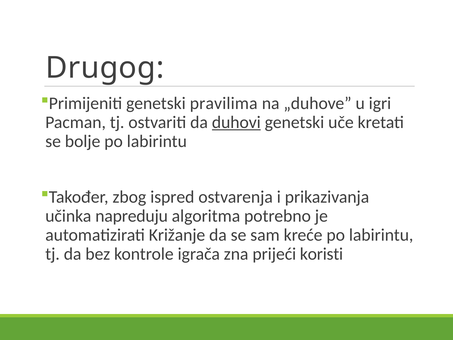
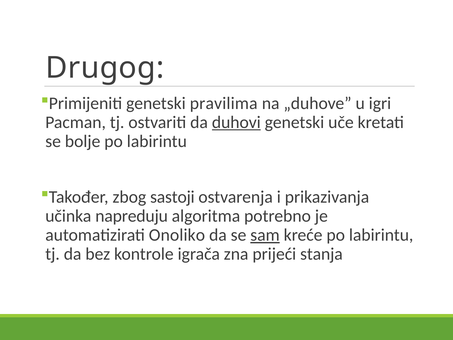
ispred: ispred -> sastoji
Križanje: Križanje -> Onoliko
sam underline: none -> present
koristi: koristi -> stanja
